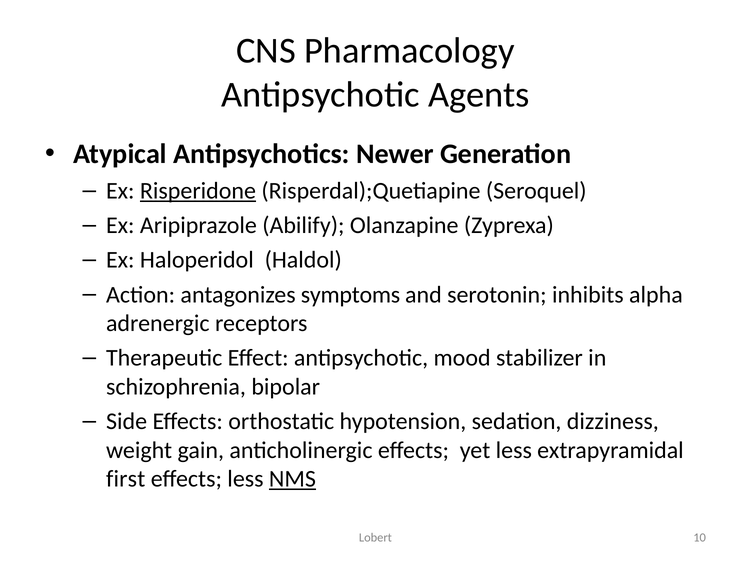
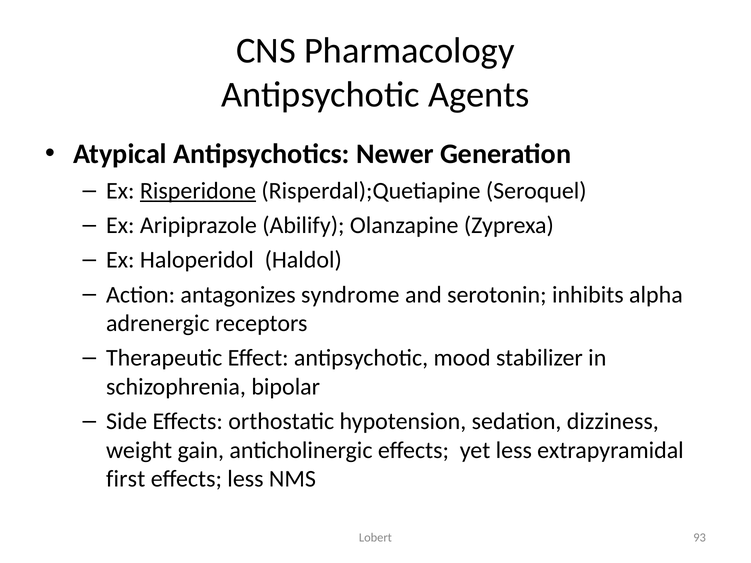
symptoms: symptoms -> syndrome
NMS underline: present -> none
10: 10 -> 93
